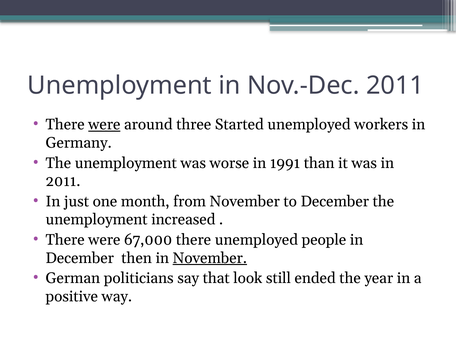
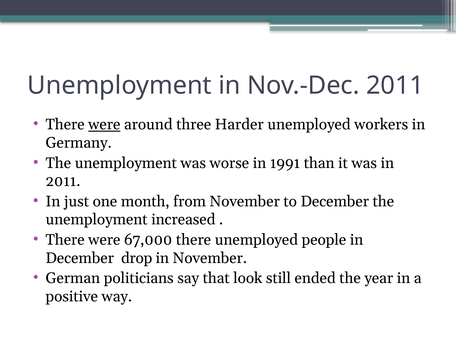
Started: Started -> Harder
then: then -> drop
November at (210, 258) underline: present -> none
